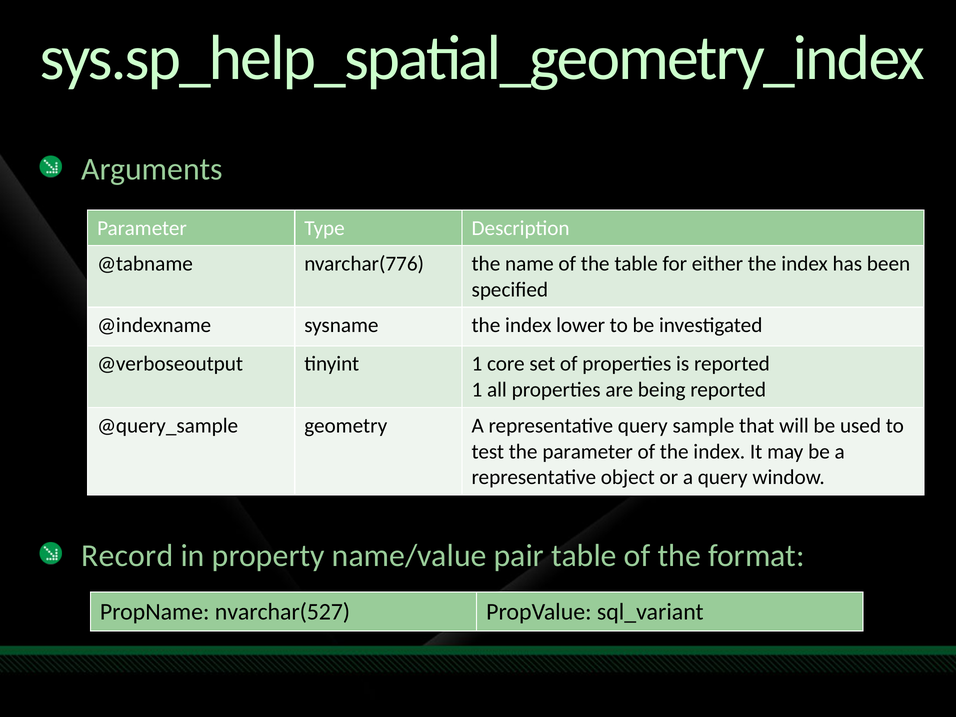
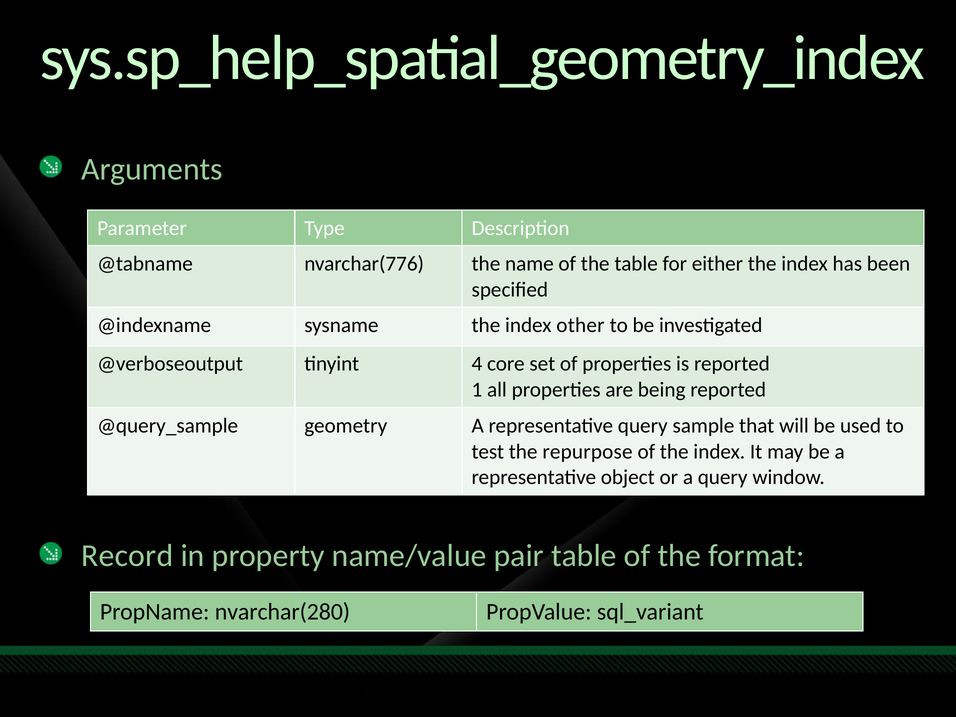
lower: lower -> other
tinyint 1: 1 -> 4
the parameter: parameter -> repurpose
nvarchar(527: nvarchar(527 -> nvarchar(280
